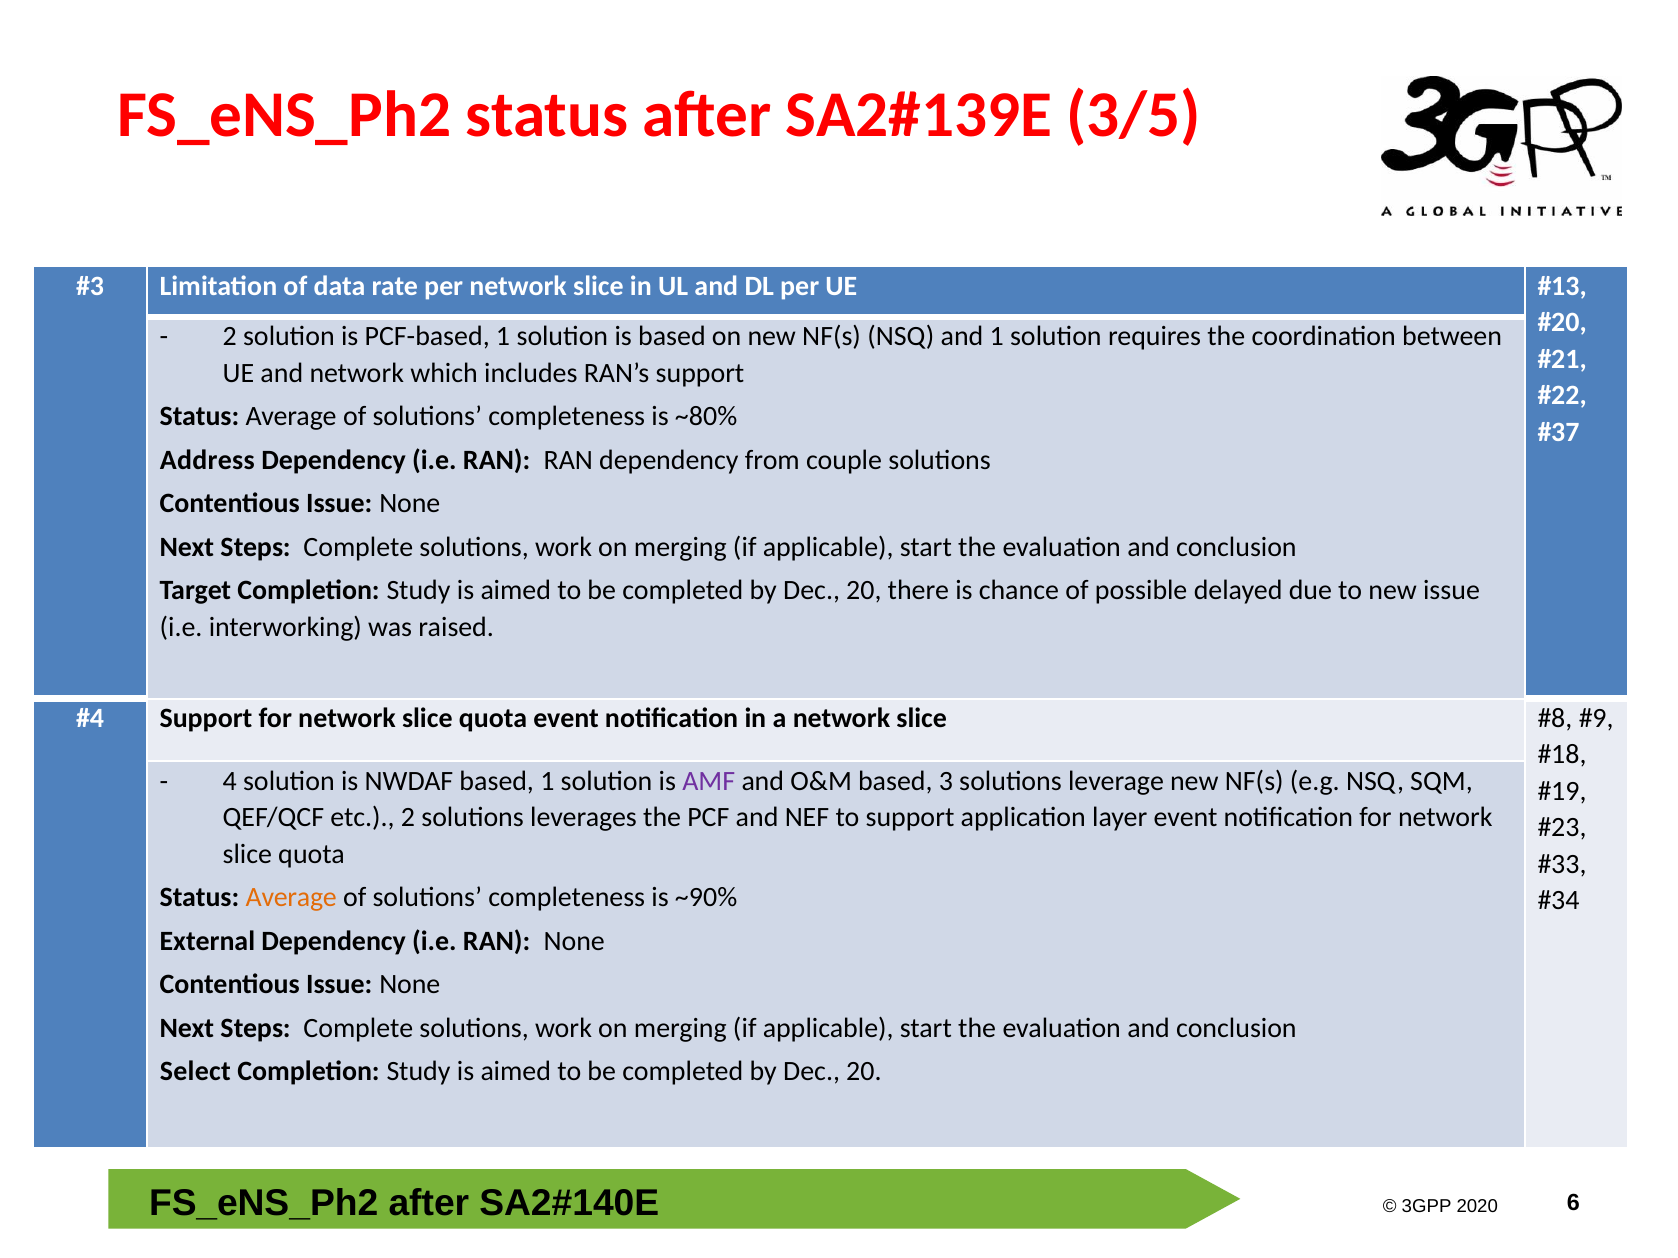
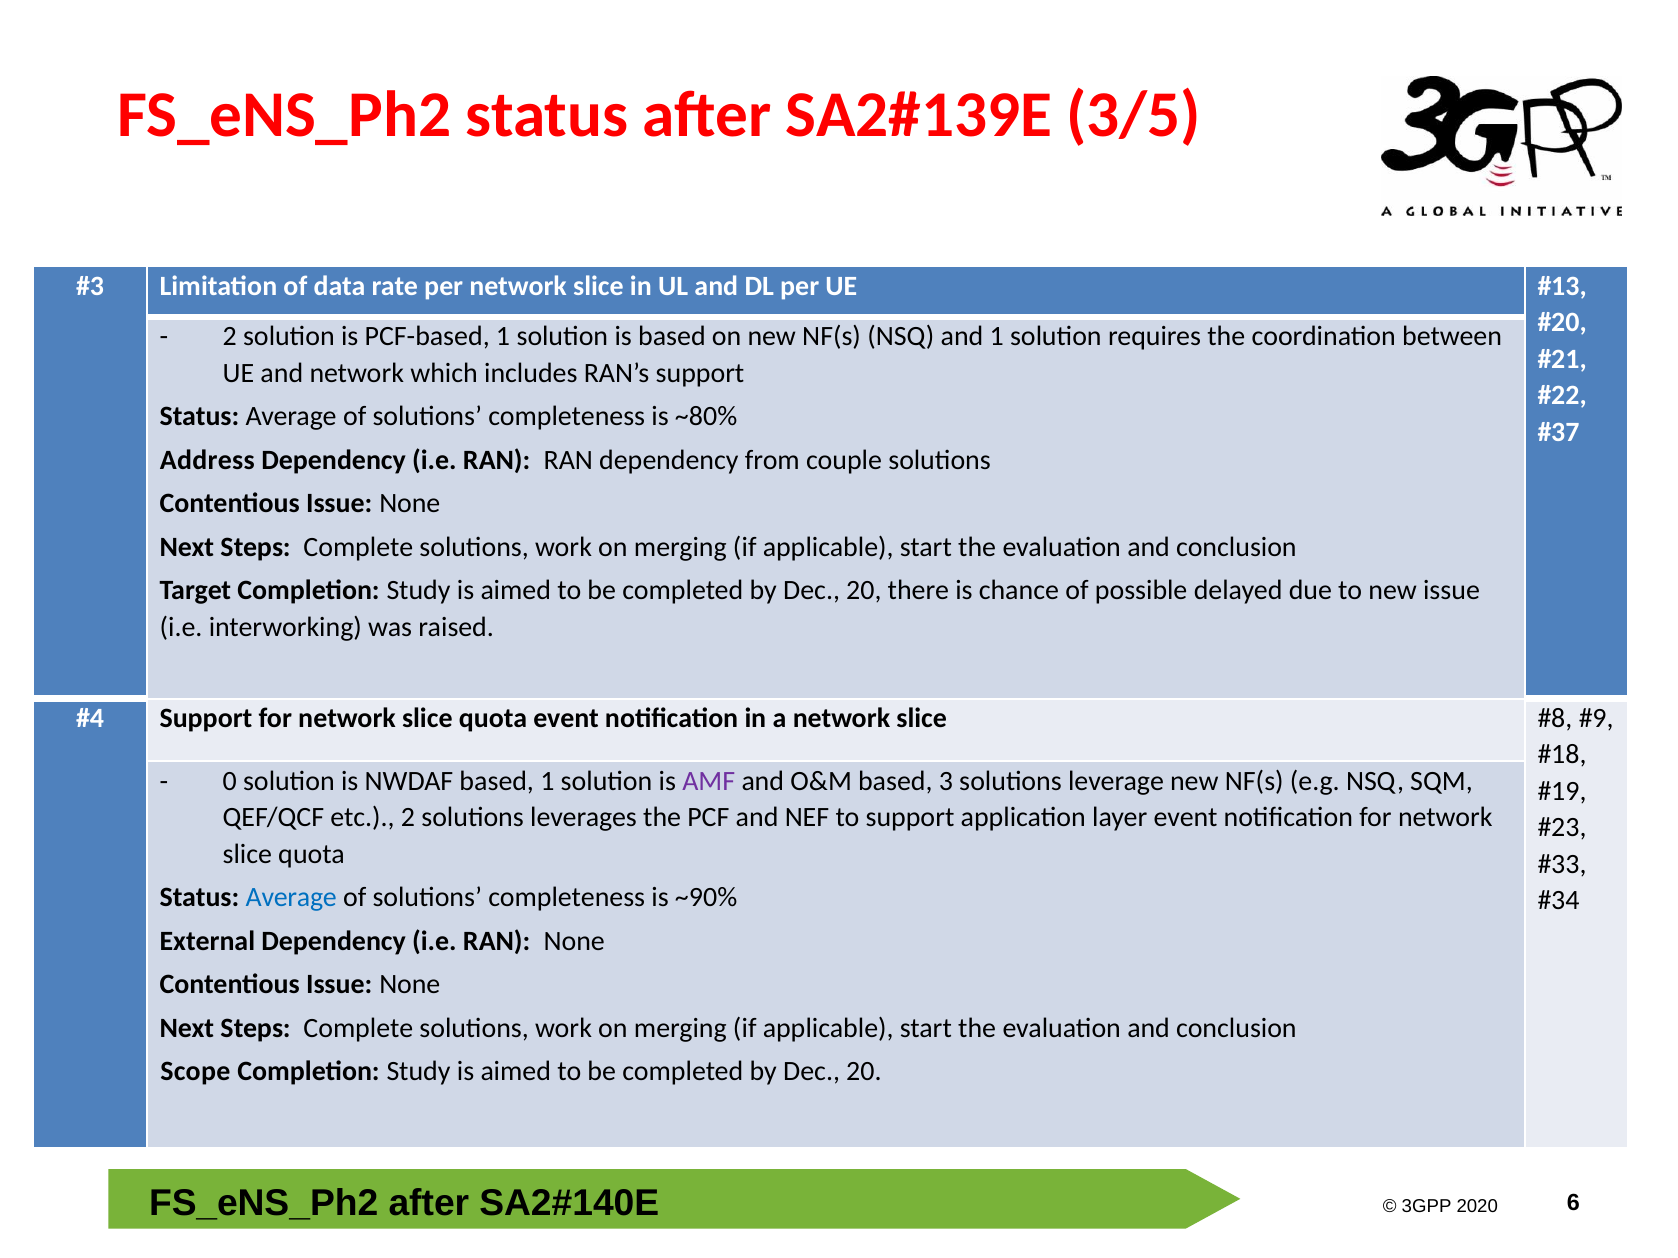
4: 4 -> 0
Average at (291, 898) colour: orange -> blue
Select: Select -> Scope
